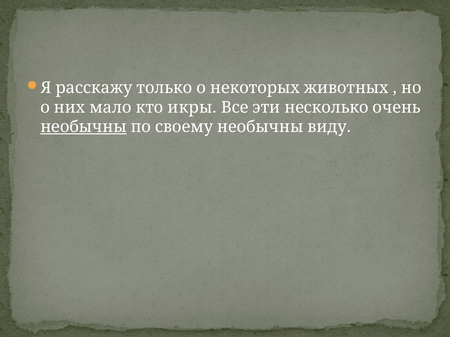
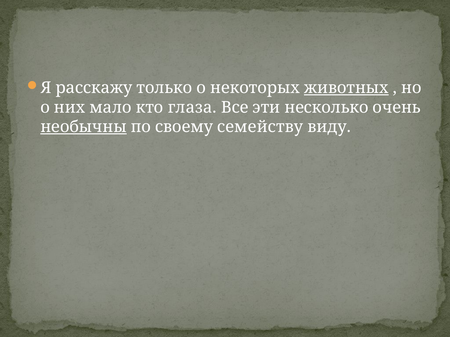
животных underline: none -> present
икры: икры -> глаза
своему необычны: необычны -> семейству
